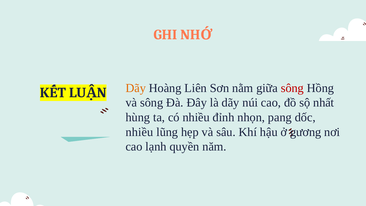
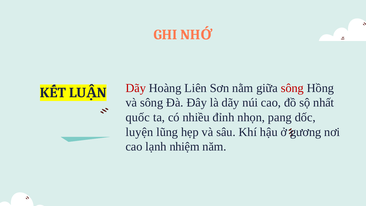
Dãy at (136, 88) colour: orange -> red
hùng: hùng -> quốc
nhiều at (139, 132): nhiều -> luyện
quyền: quyền -> nhiệm
